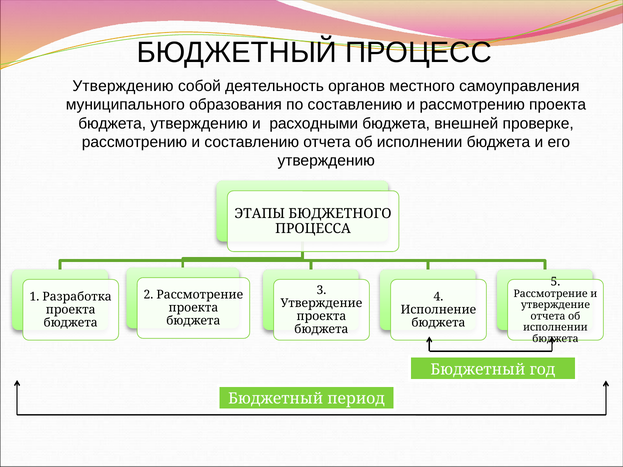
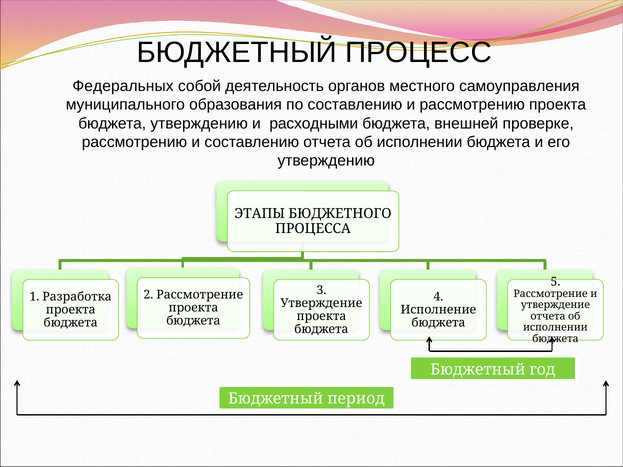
Утверждению at (123, 86): Утверждению -> Федеральных
